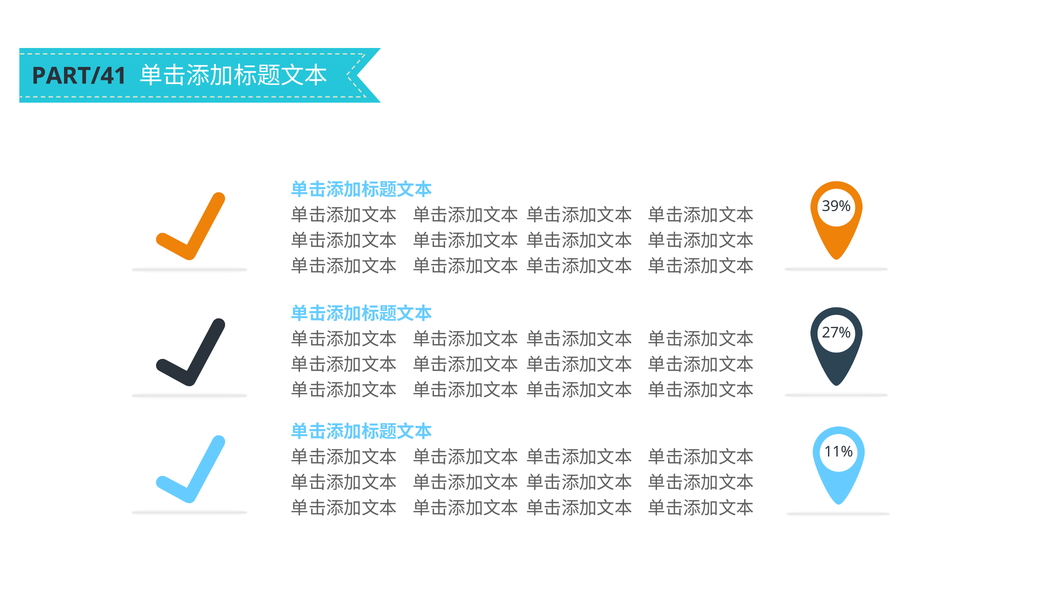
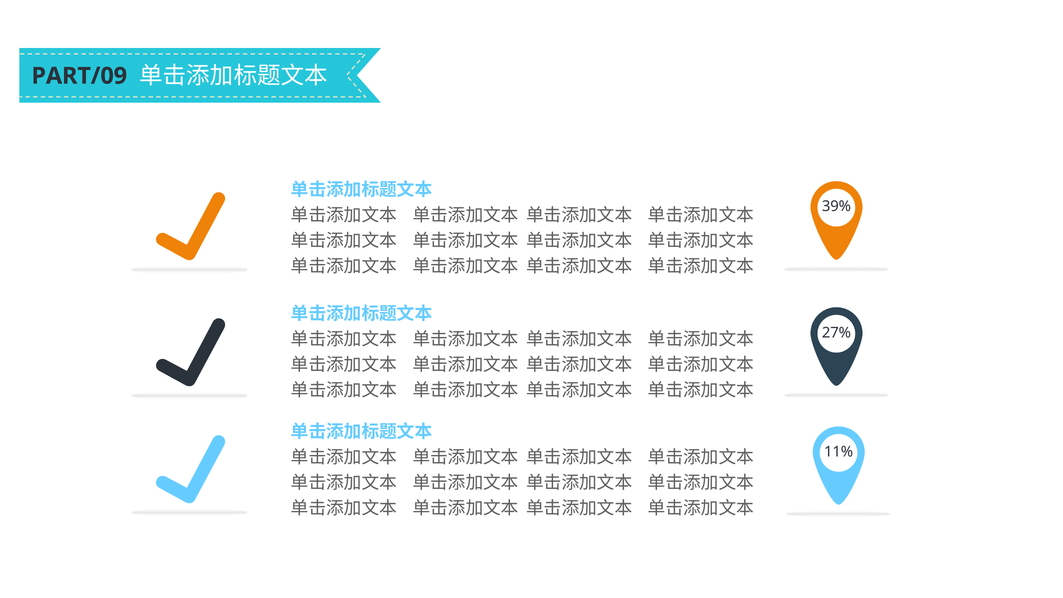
PART/41: PART/41 -> PART/09
